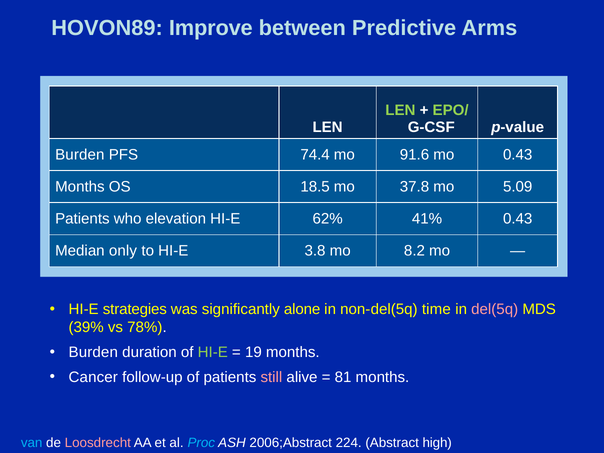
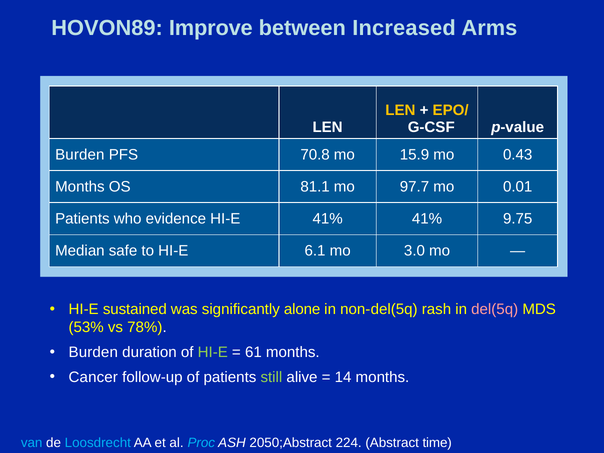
Predictive: Predictive -> Increased
LEN at (400, 110) colour: light green -> yellow
EPO/ colour: light green -> yellow
74.4: 74.4 -> 70.8
91.6: 91.6 -> 15.9
18.5: 18.5 -> 81.1
37.8: 37.8 -> 97.7
5.09: 5.09 -> 0.01
elevation: elevation -> evidence
HI-E 62%: 62% -> 41%
41% 0.43: 0.43 -> 9.75
only: only -> safe
3.8: 3.8 -> 6.1
8.2: 8.2 -> 3.0
strategies: strategies -> sustained
time: time -> rash
39%: 39% -> 53%
19: 19 -> 61
still colour: pink -> light green
81: 81 -> 14
Loosdrecht colour: pink -> light blue
2006;Abstract: 2006;Abstract -> 2050;Abstract
high: high -> time
